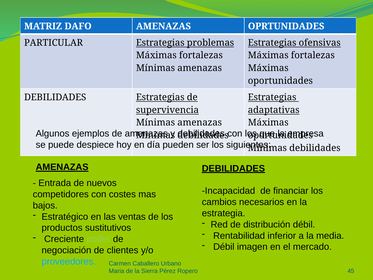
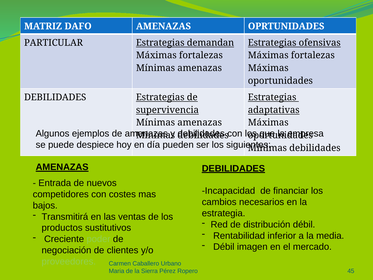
problemas: problemas -> demandan
Estratégico: Estratégico -> Transmitirá
proveedores colour: light blue -> light green
